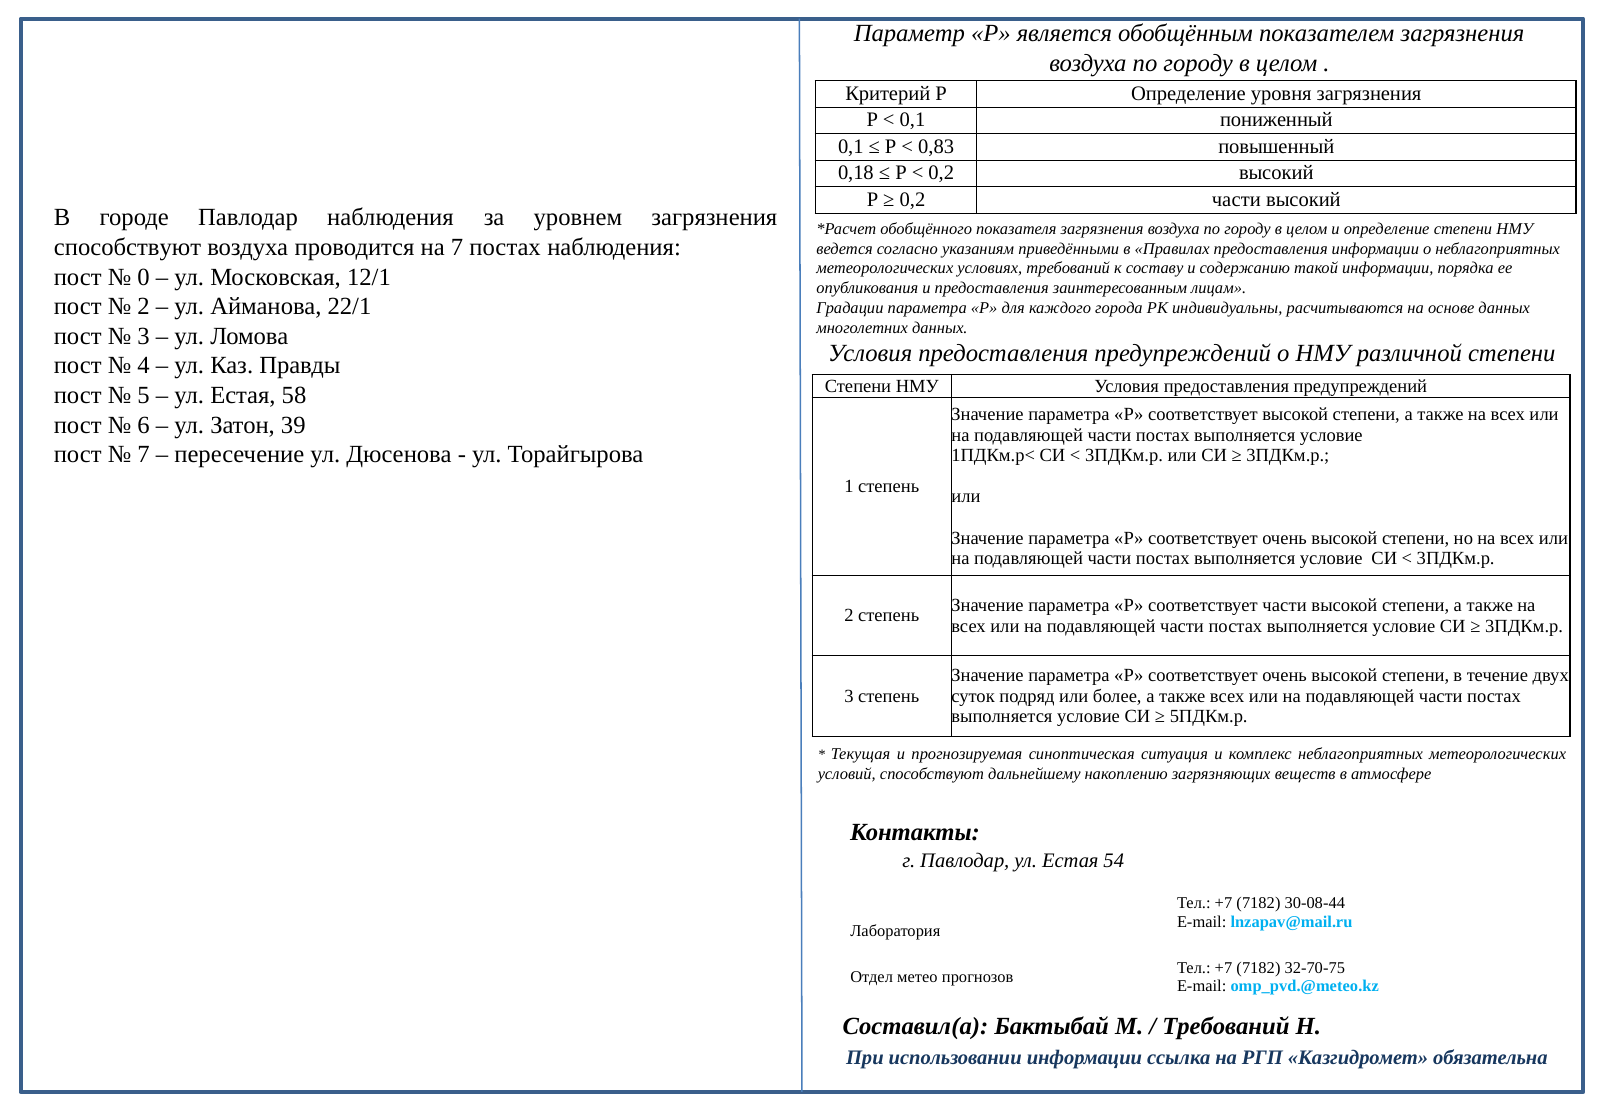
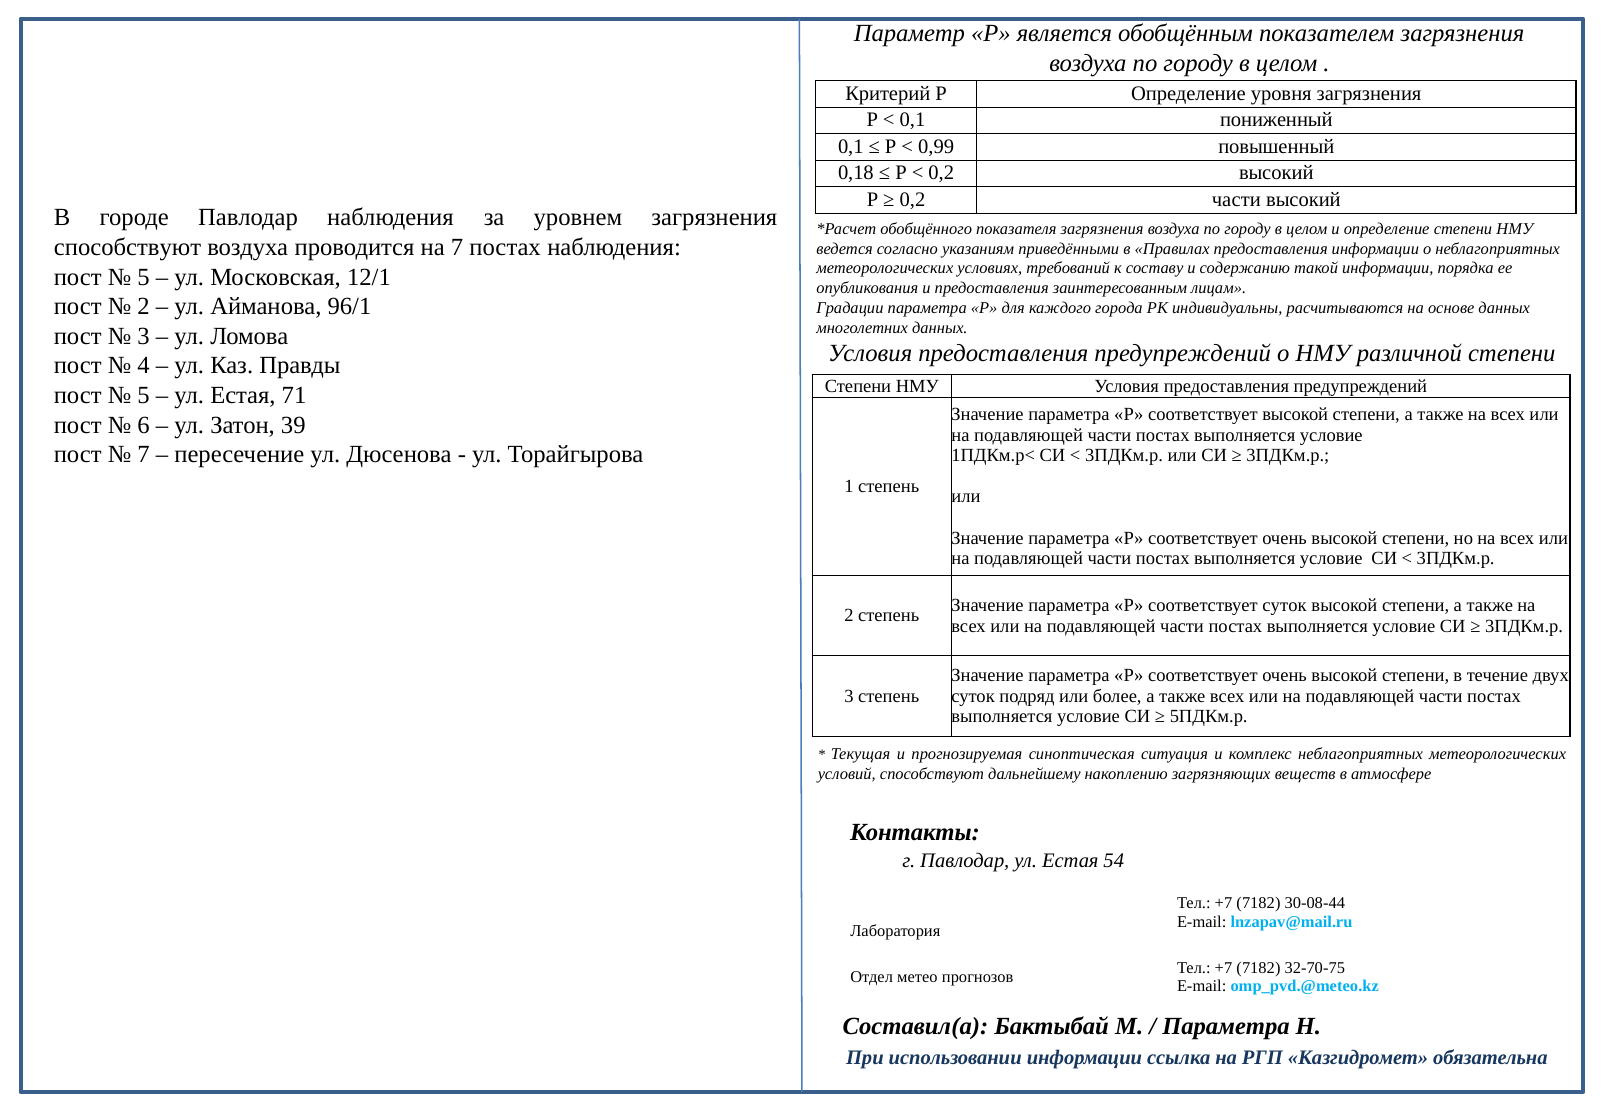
0,83: 0,83 -> 0,99
0 at (144, 277): 0 -> 5
22/1: 22/1 -> 96/1
58: 58 -> 71
соответствует части: части -> суток
Требований at (1226, 1025): Требований -> Параметра
